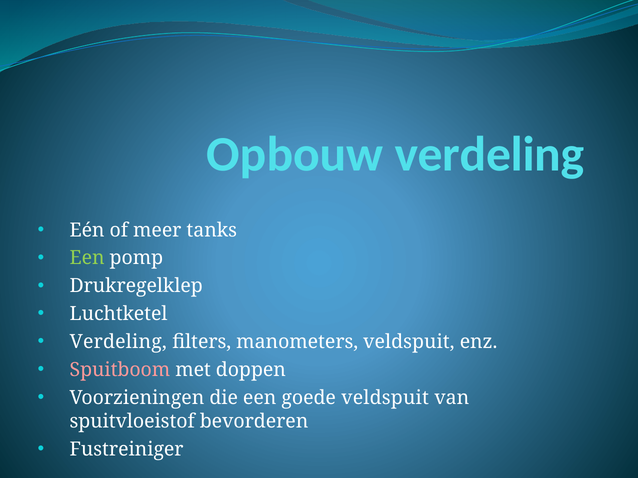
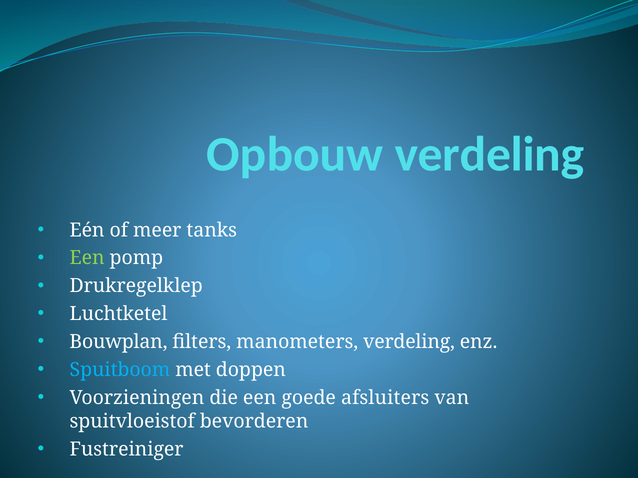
Verdeling at (118, 342): Verdeling -> Bouwplan
manometers veldspuit: veldspuit -> verdeling
Spuitboom colour: pink -> light blue
goede veldspuit: veldspuit -> afsluiters
